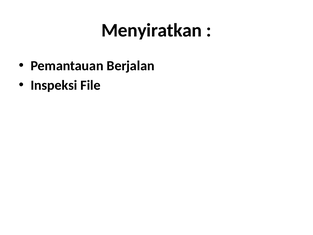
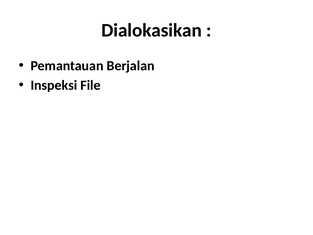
Menyiratkan: Menyiratkan -> Dialokasikan
